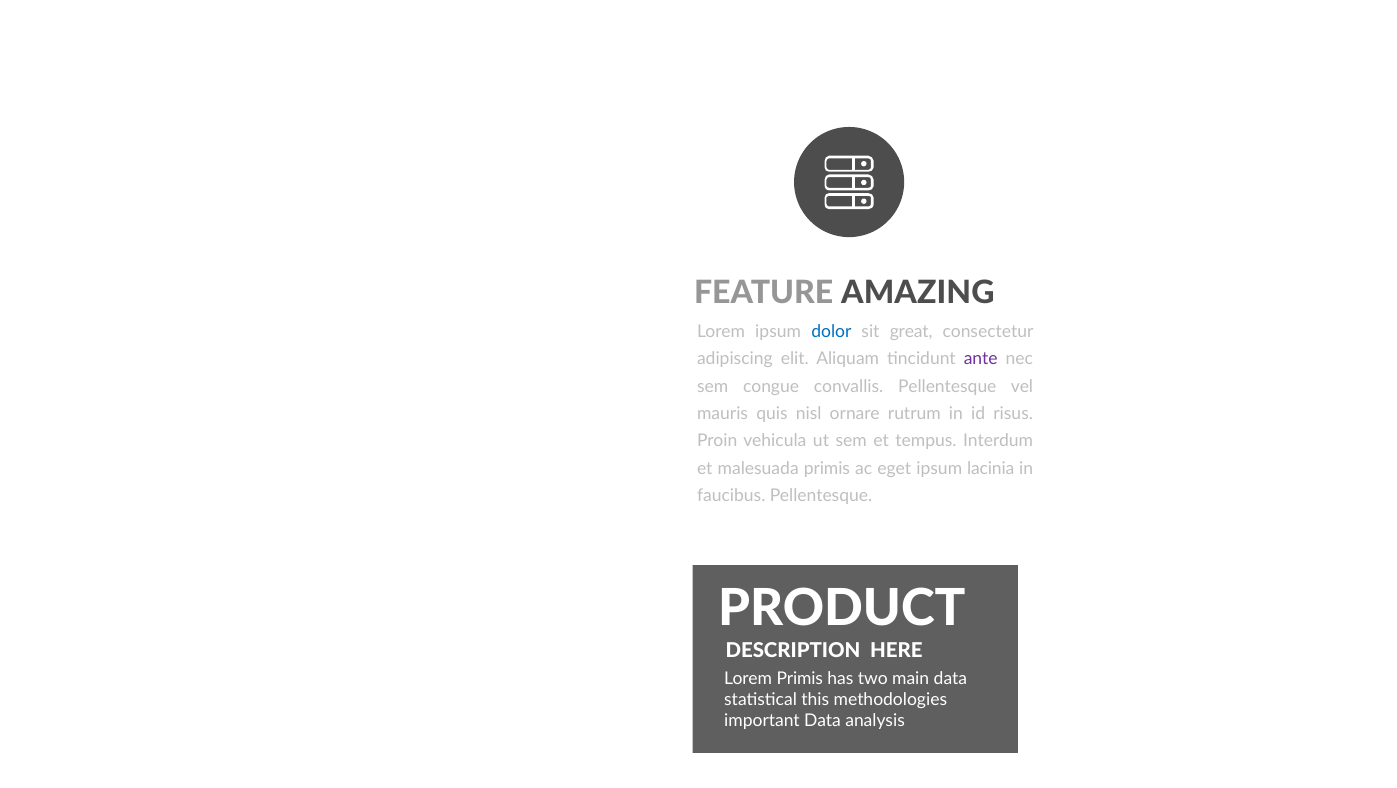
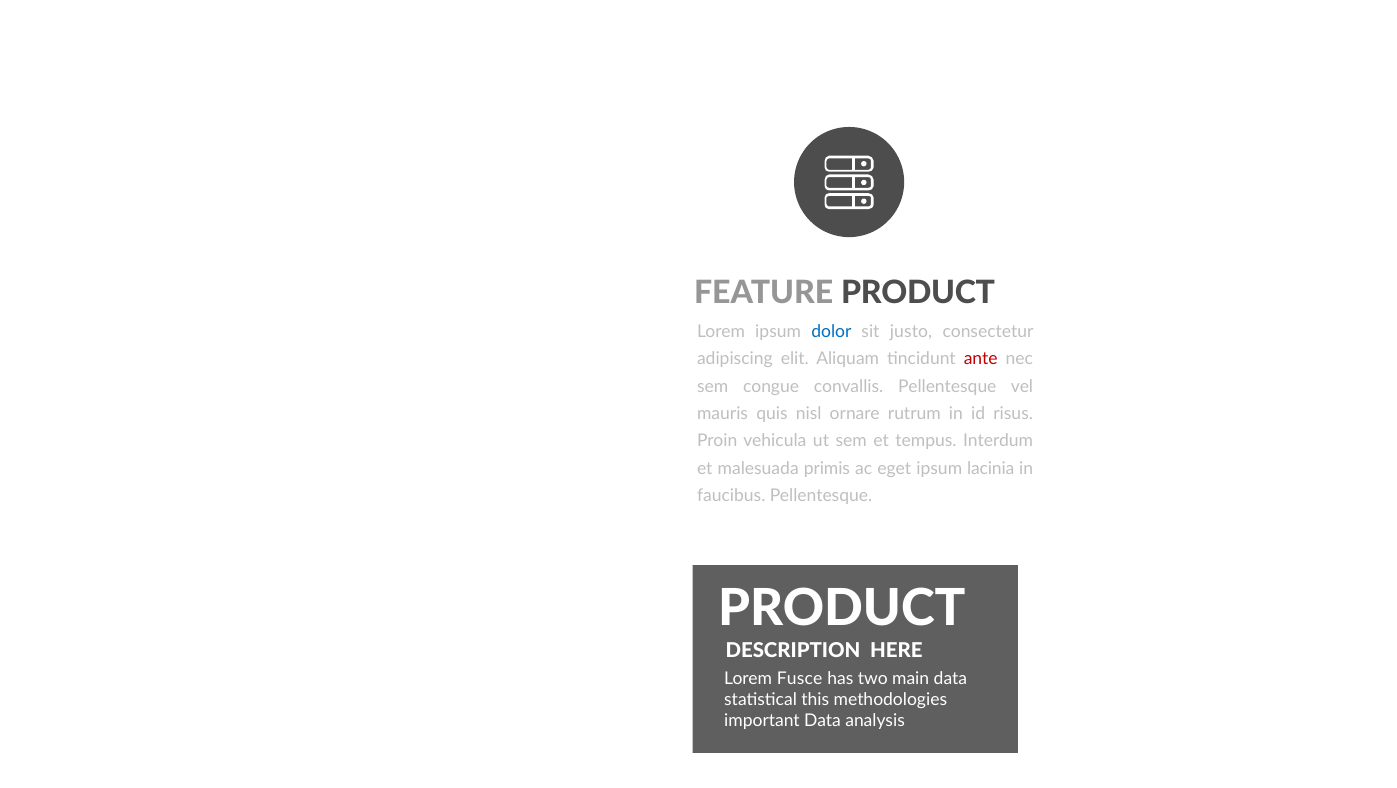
FEATURE AMAZING: AMAZING -> PRODUCT
great: great -> justo
ante colour: purple -> red
Lorem Primis: Primis -> Fusce
